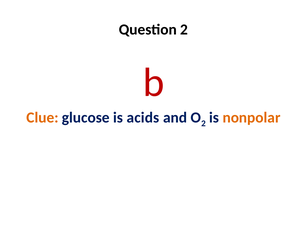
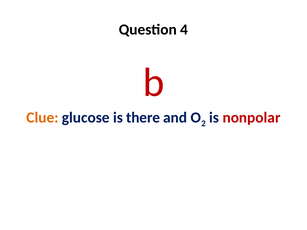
Question 2: 2 -> 4
acids: acids -> there
nonpolar colour: orange -> red
